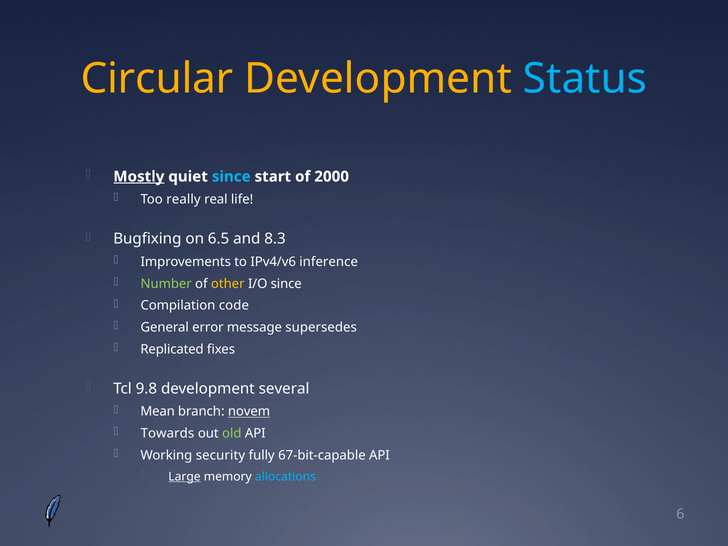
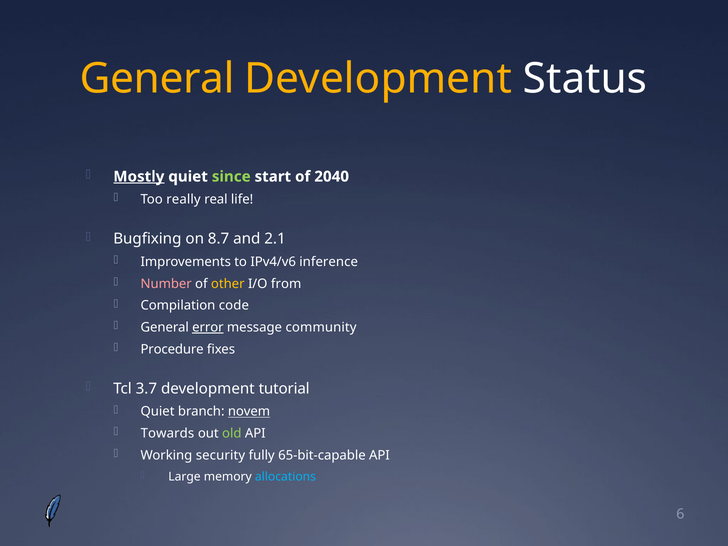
Circular at (157, 79): Circular -> General
Status colour: light blue -> white
since at (231, 177) colour: light blue -> light green
2000: 2000 -> 2040
6.5: 6.5 -> 8.7
8.3: 8.3 -> 2.1
Number colour: light green -> pink
I/O since: since -> from
error underline: none -> present
supersedes: supersedes -> community
Replicated: Replicated -> Procedure
9.8: 9.8 -> 3.7
several: several -> tutorial
Mean at (158, 412): Mean -> Quiet
67-bit-capable: 67-bit-capable -> 65-bit-capable
Large underline: present -> none
